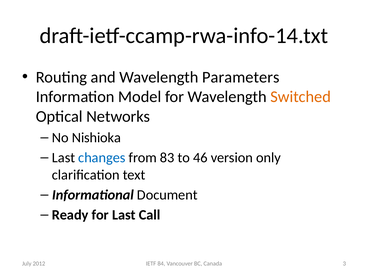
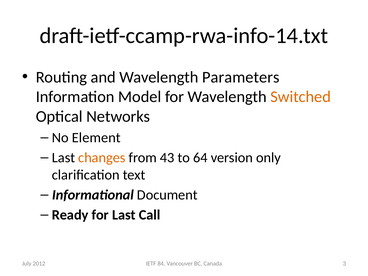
Nishioka: Nishioka -> Element
changes colour: blue -> orange
83: 83 -> 43
46: 46 -> 64
